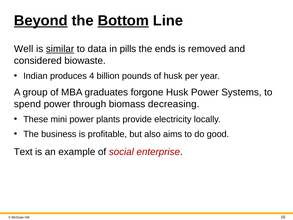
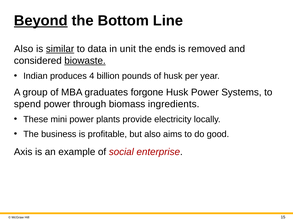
Bottom underline: present -> none
Well at (24, 49): Well -> Also
pills: pills -> unit
biowaste underline: none -> present
decreasing: decreasing -> ingredients
Text: Text -> Axis
